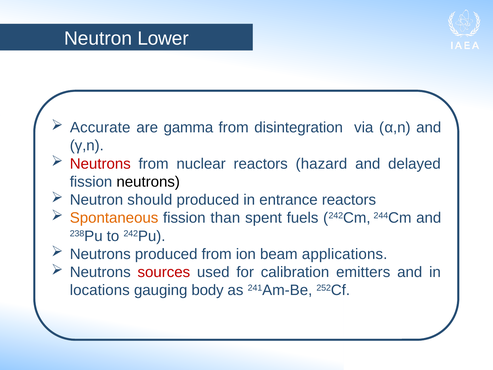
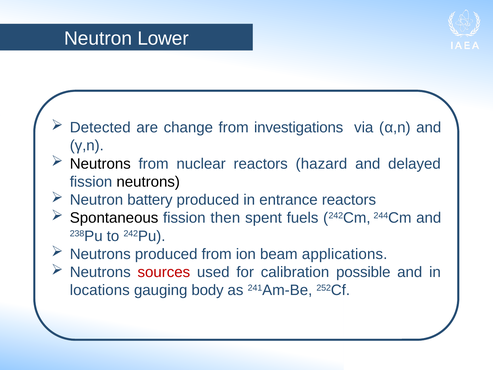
Accurate: Accurate -> Detected
gamma: gamma -> change
disintegration: disintegration -> investigations
Neutrons at (100, 164) colour: red -> black
should: should -> battery
Spontaneous colour: orange -> black
than: than -> then
emitters: emitters -> possible
